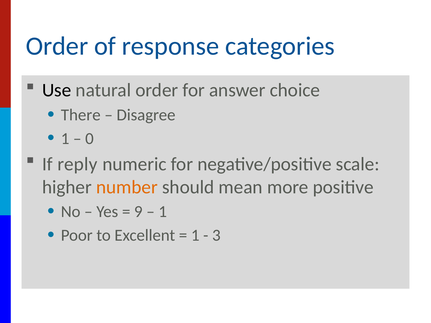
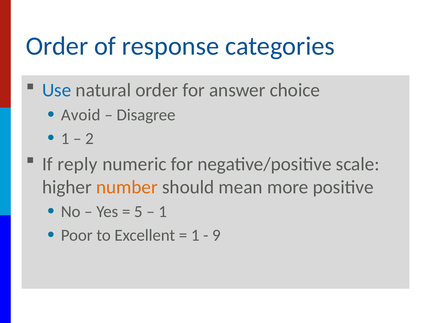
Use colour: black -> blue
There: There -> Avoid
0: 0 -> 2
9: 9 -> 5
3: 3 -> 9
